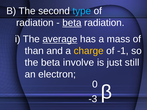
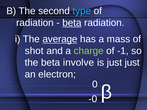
than: than -> shot
charge colour: yellow -> light green
just still: still -> just
-3: -3 -> -0
